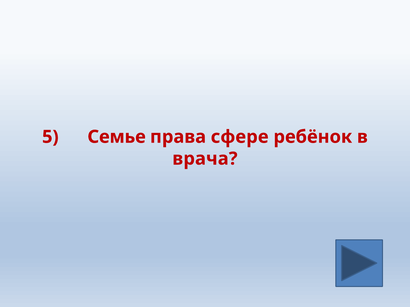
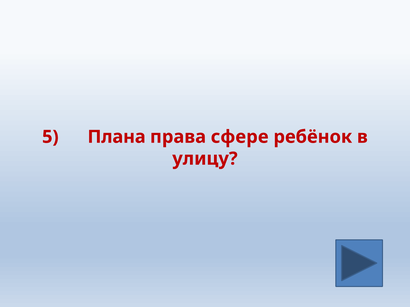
Семье: Семье -> Плана
врача: врача -> улицу
